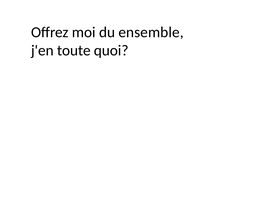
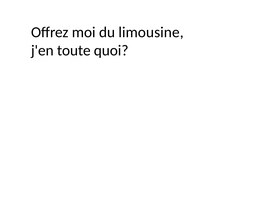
ensemble: ensemble -> limousine
